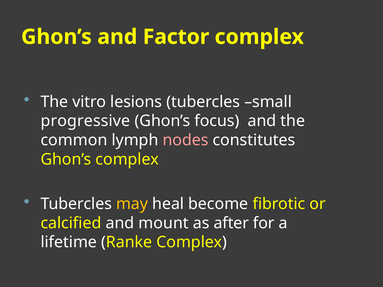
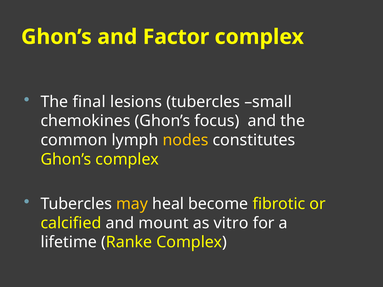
vitro: vitro -> final
progressive: progressive -> chemokines
nodes colour: pink -> yellow
after: after -> vitro
